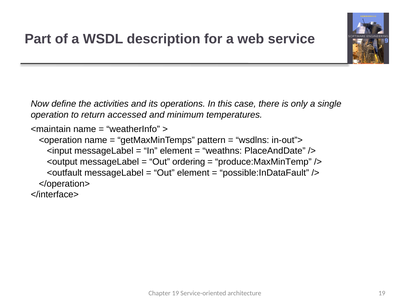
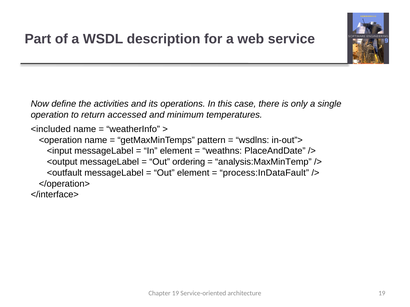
<maintain: <maintain -> <included
produce:MaxMinTemp: produce:MaxMinTemp -> analysis:MaxMinTemp
possible:InDataFault: possible:InDataFault -> process:InDataFault
